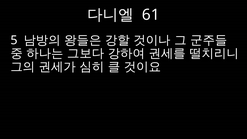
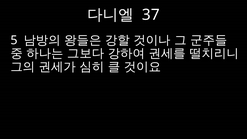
61: 61 -> 37
